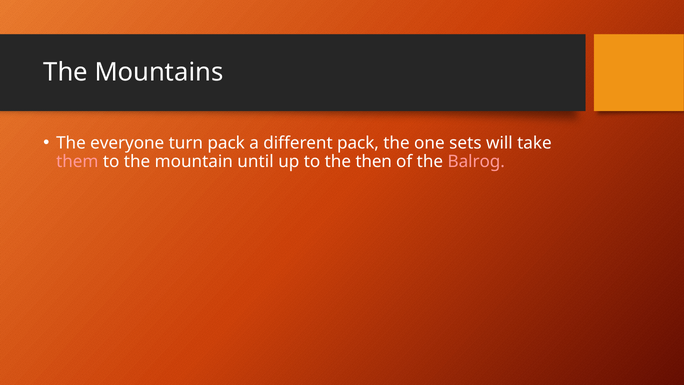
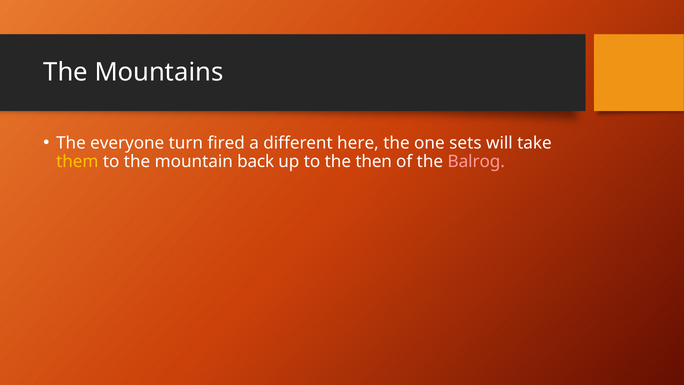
turn pack: pack -> fired
different pack: pack -> here
them colour: pink -> yellow
until: until -> back
